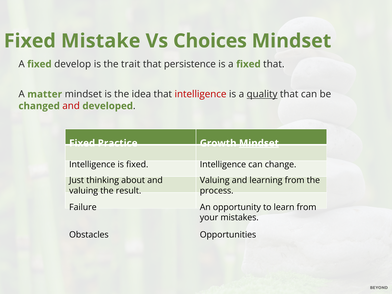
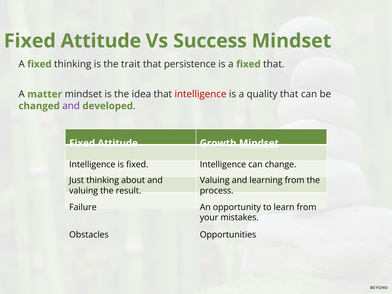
Mistake at (101, 41): Mistake -> Attitude
Choices: Choices -> Success
fixed develop: develop -> thinking
quality underline: present -> none
and at (71, 106) colour: red -> purple
Practice at (118, 143): Practice -> Attitude
